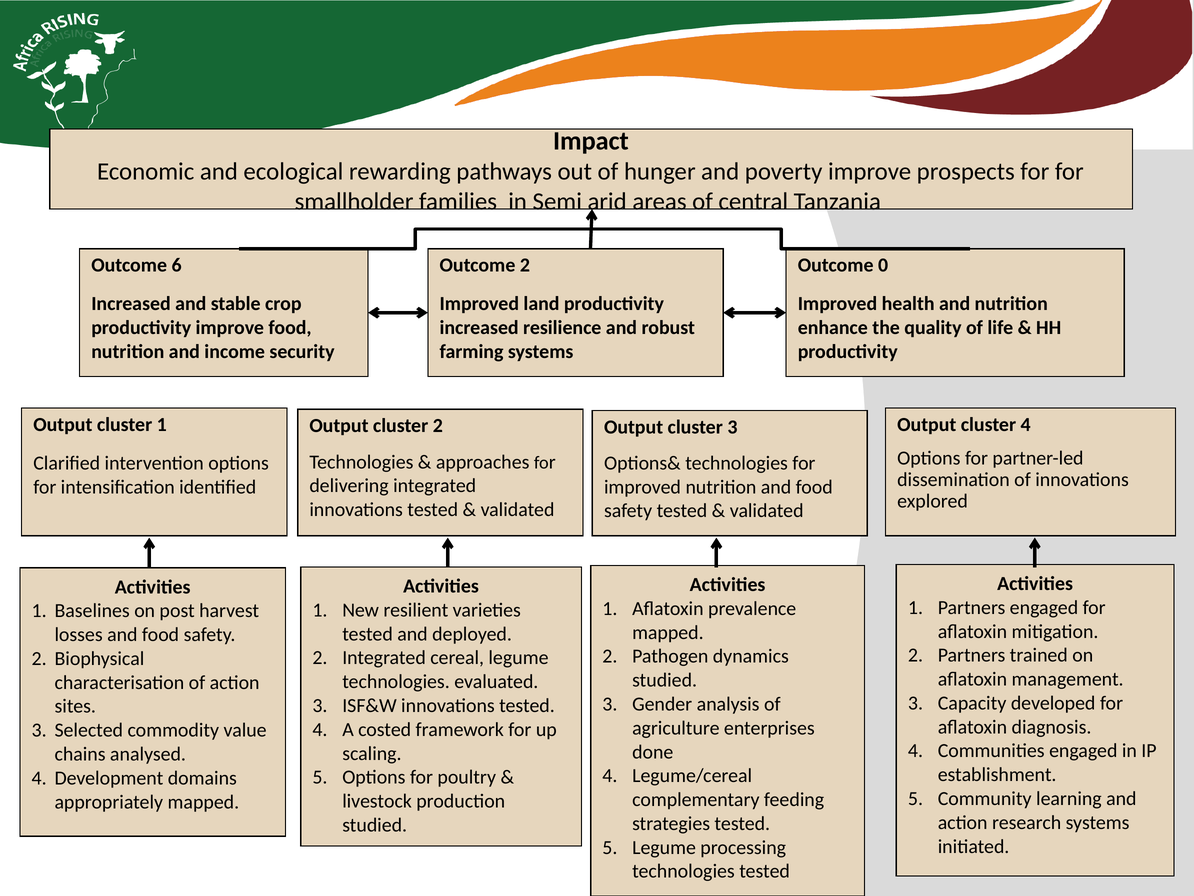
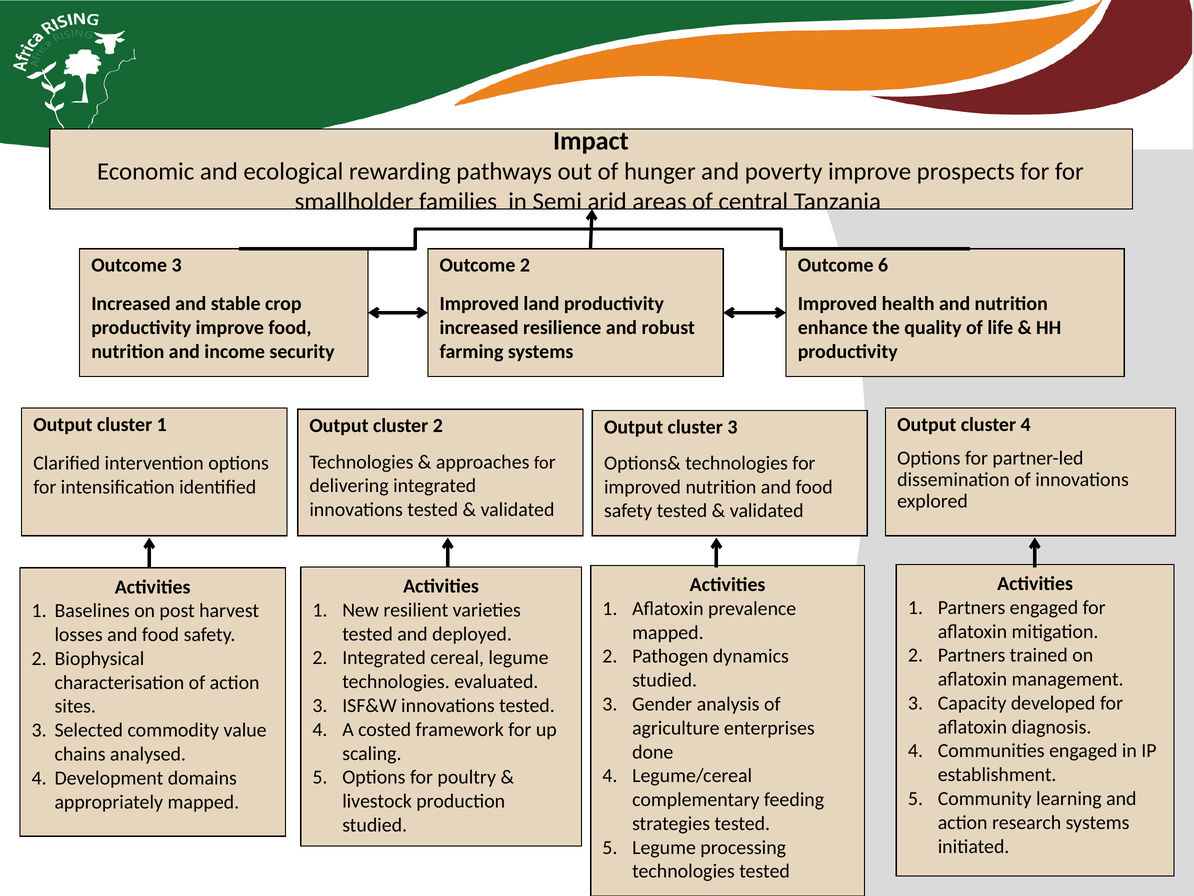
Outcome 6: 6 -> 3
0: 0 -> 6
